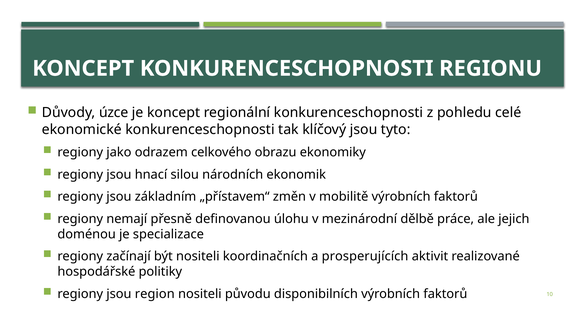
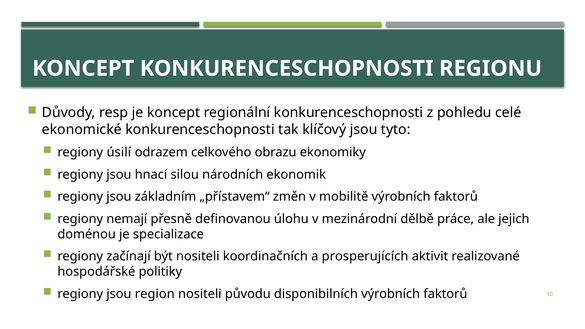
úzce: úzce -> resp
jako: jako -> úsilí
